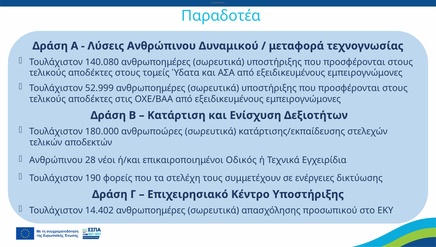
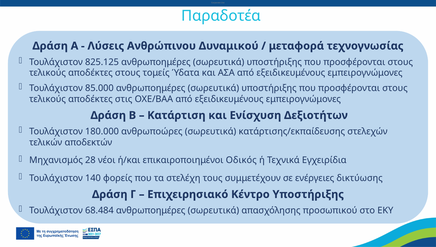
140.080: 140.080 -> 825.125
52.999: 52.999 -> 85.000
Ανθρώπινου at (56, 160): Ανθρώπινου -> Μηχανισμός
190: 190 -> 140
14.402: 14.402 -> 68.484
